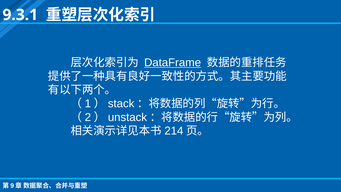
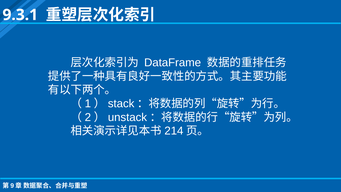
DataFrame underline: present -> none
